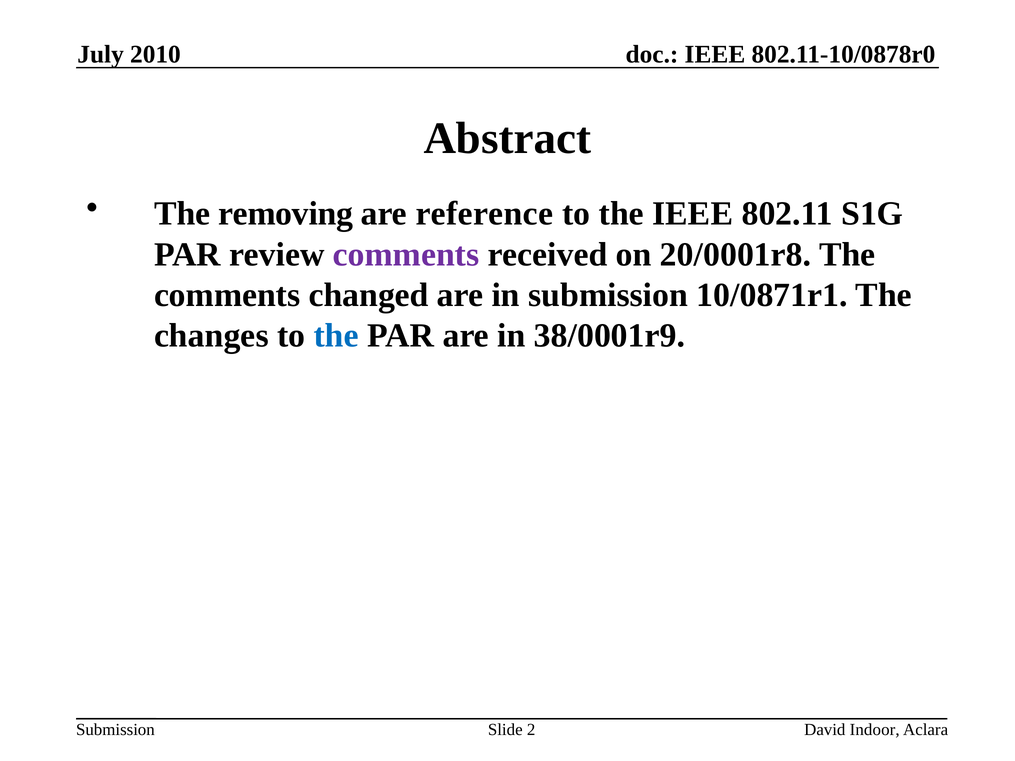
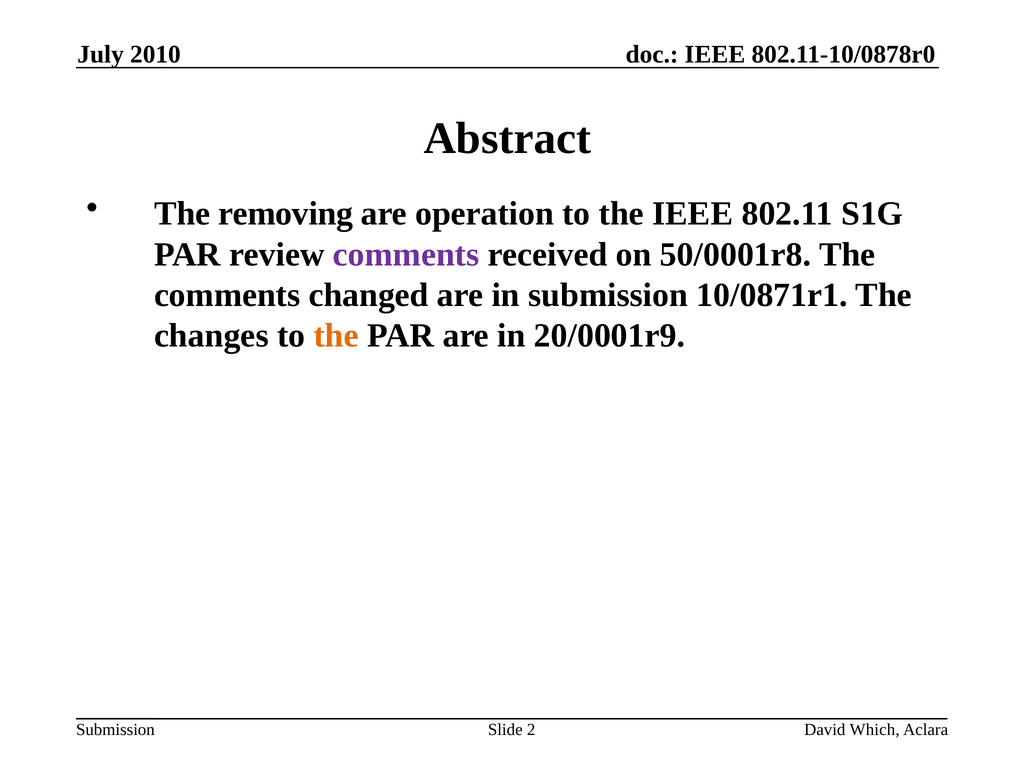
reference: reference -> operation
20/0001r8: 20/0001r8 -> 50/0001r8
the at (336, 336) colour: blue -> orange
38/0001r9: 38/0001r9 -> 20/0001r9
Indoor: Indoor -> Which
